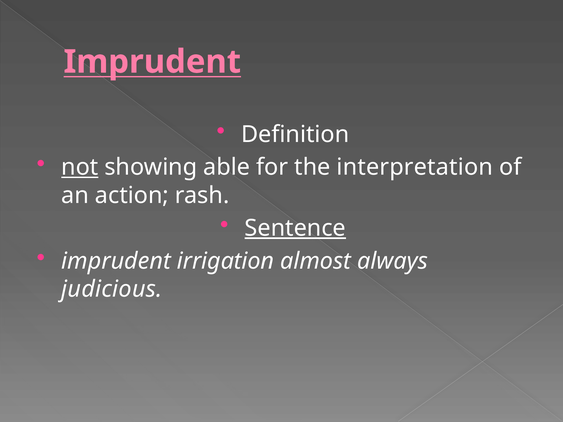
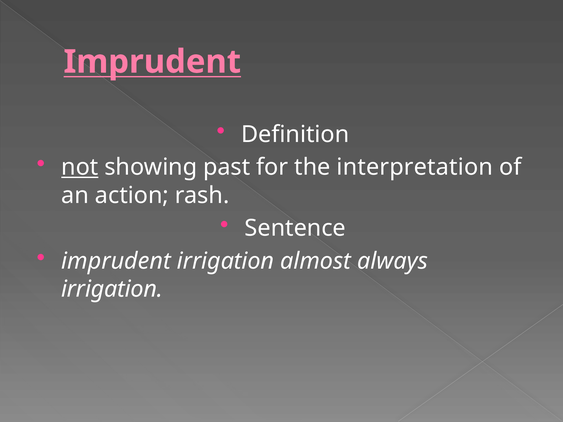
able: able -> past
Sentence underline: present -> none
judicious at (112, 289): judicious -> irrigation
